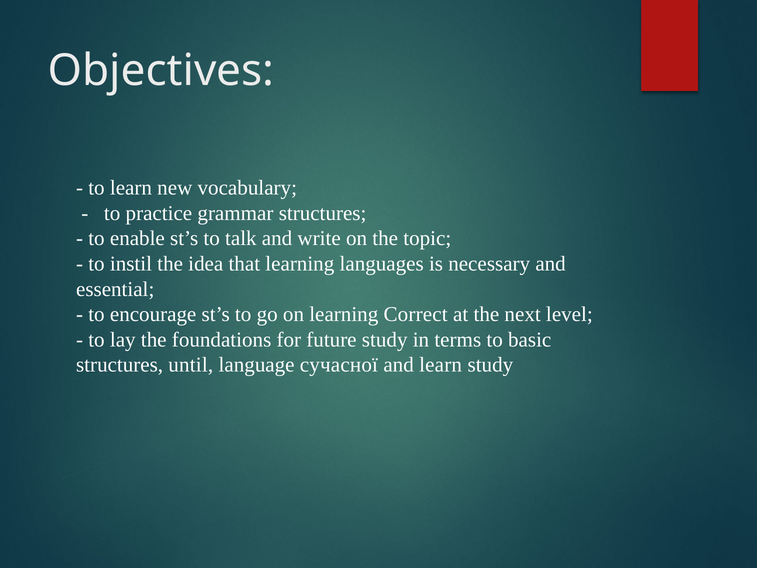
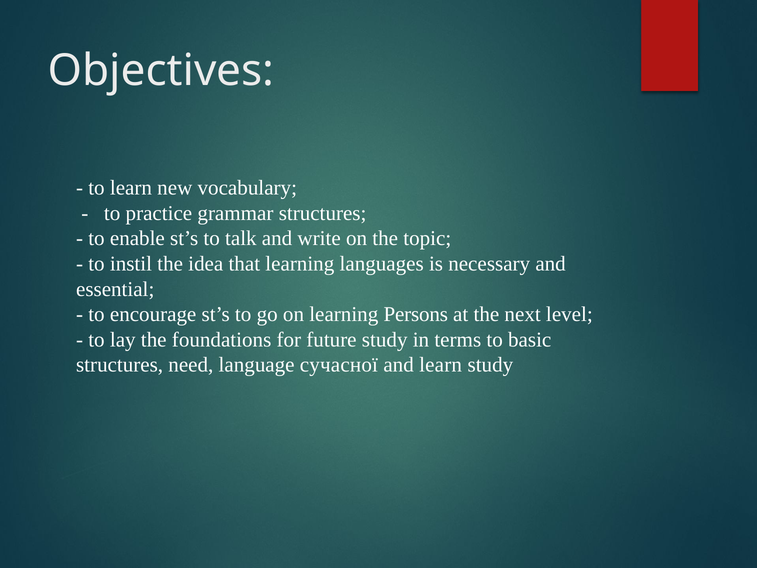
Correct: Correct -> Persons
until: until -> need
